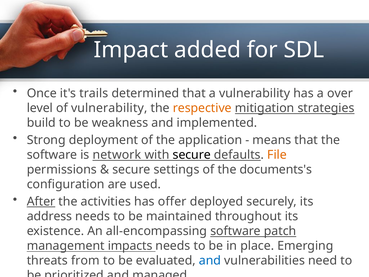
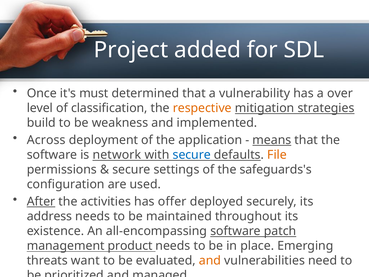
Impact: Impact -> Project
trails: trails -> must
of vulnerability: vulnerability -> classification
Strong: Strong -> Across
means underline: none -> present
secure at (192, 155) colour: black -> blue
documents's: documents's -> safeguards's
impacts: impacts -> product
from: from -> want
and at (210, 260) colour: blue -> orange
